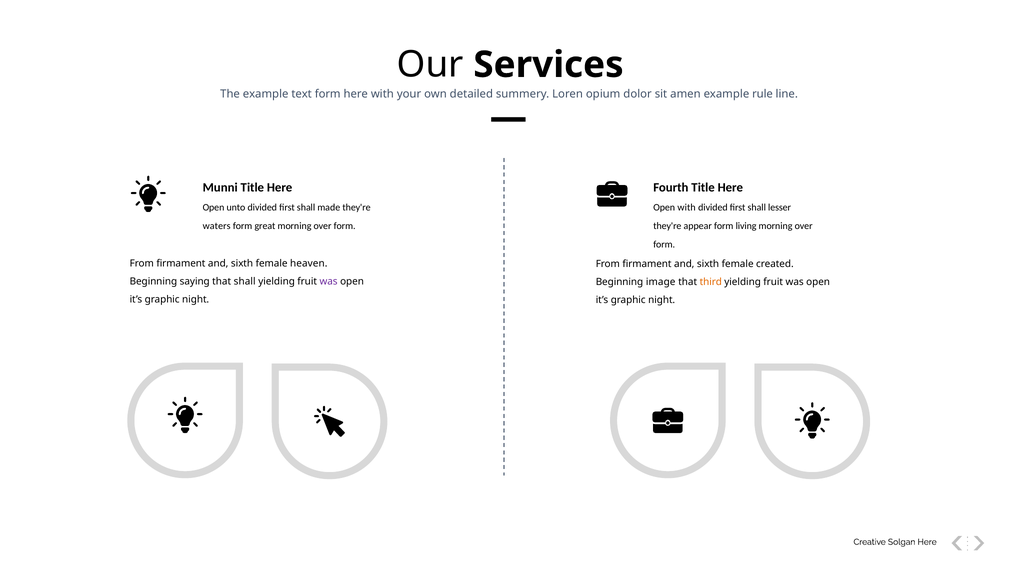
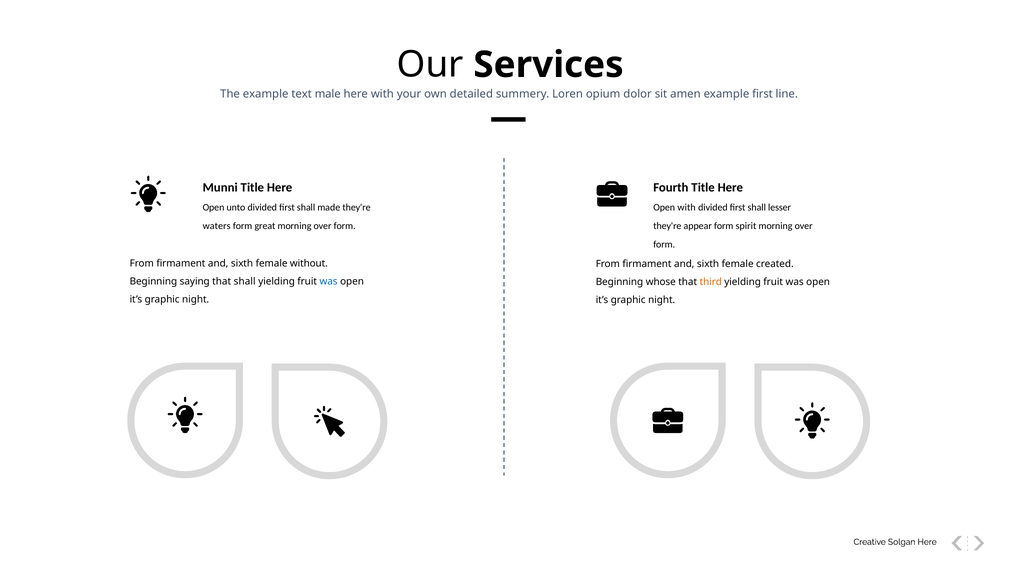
text form: form -> male
example rule: rule -> first
living: living -> spirit
heaven: heaven -> without
was at (329, 282) colour: purple -> blue
image: image -> whose
